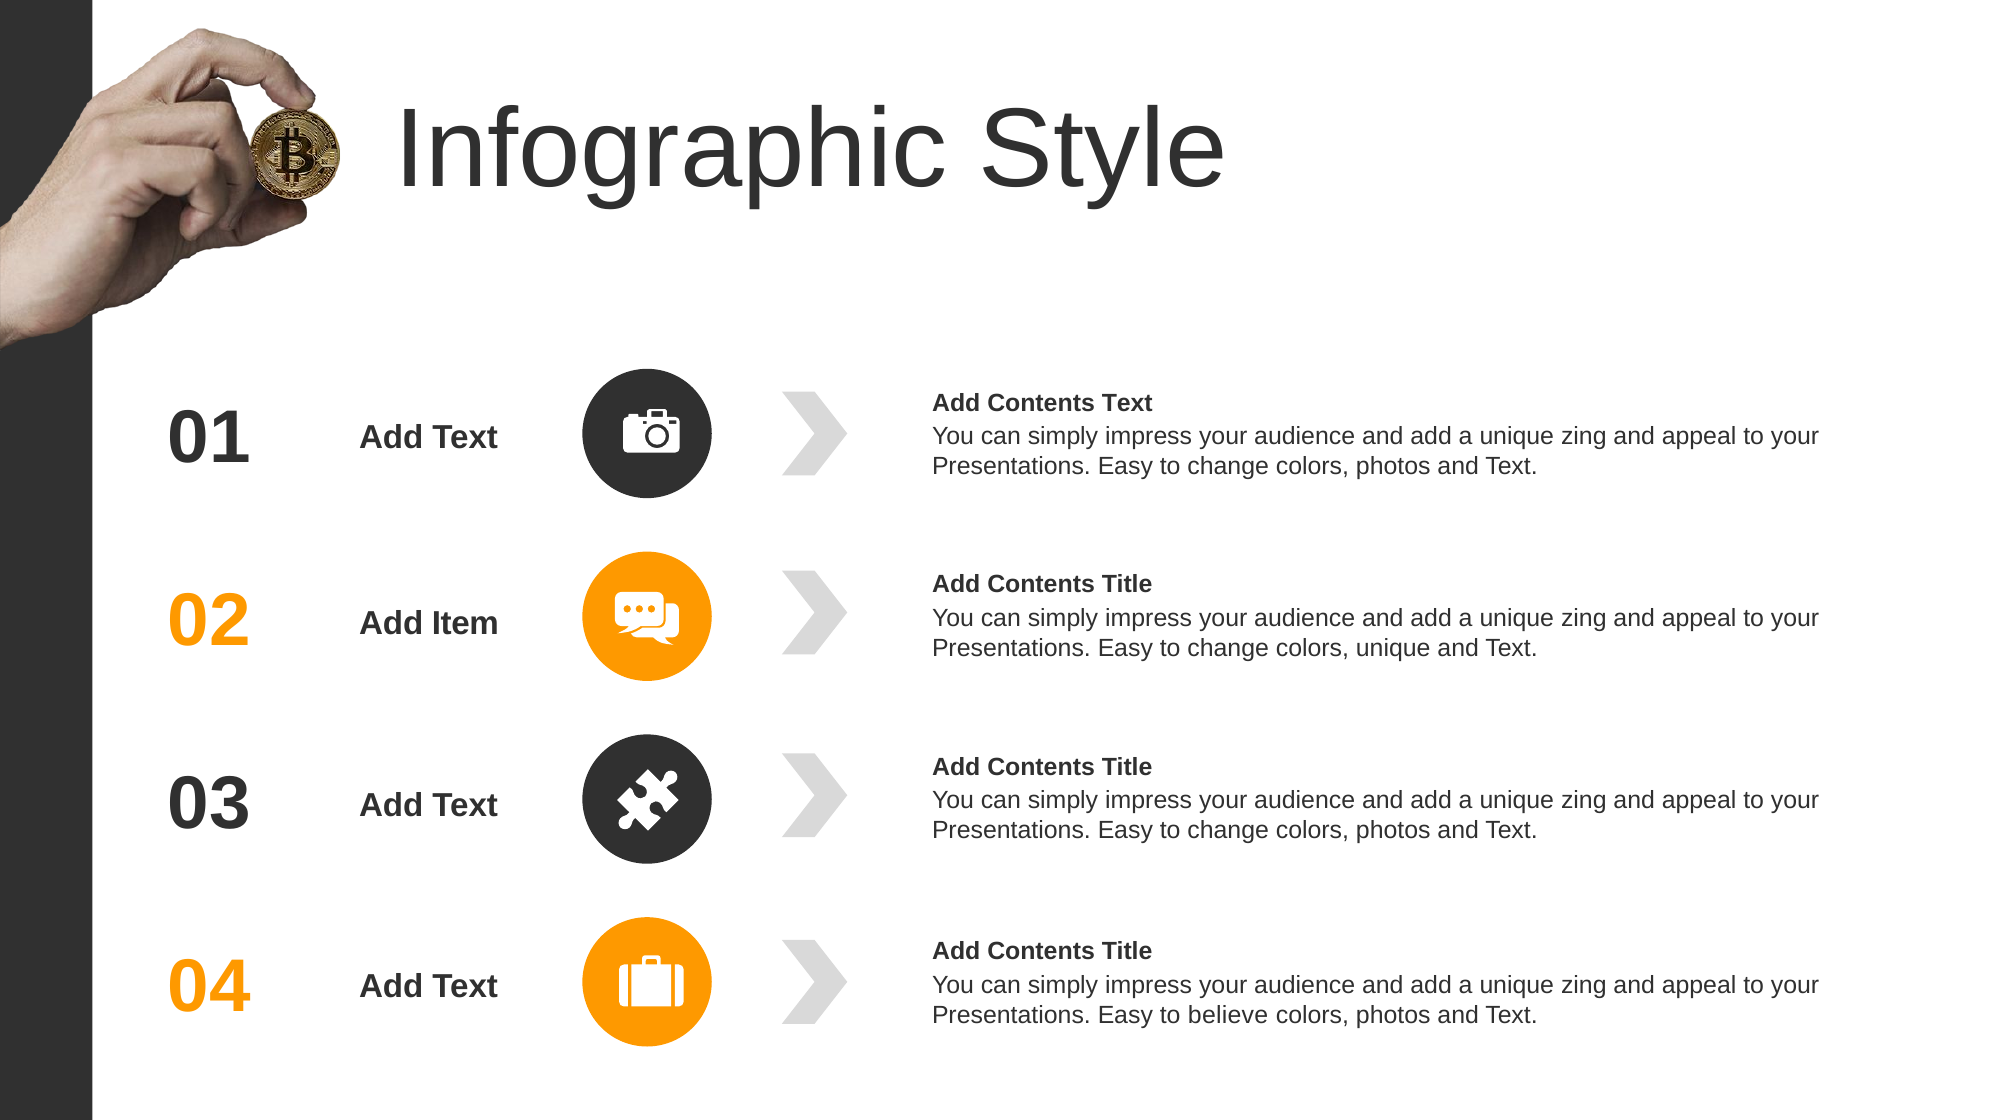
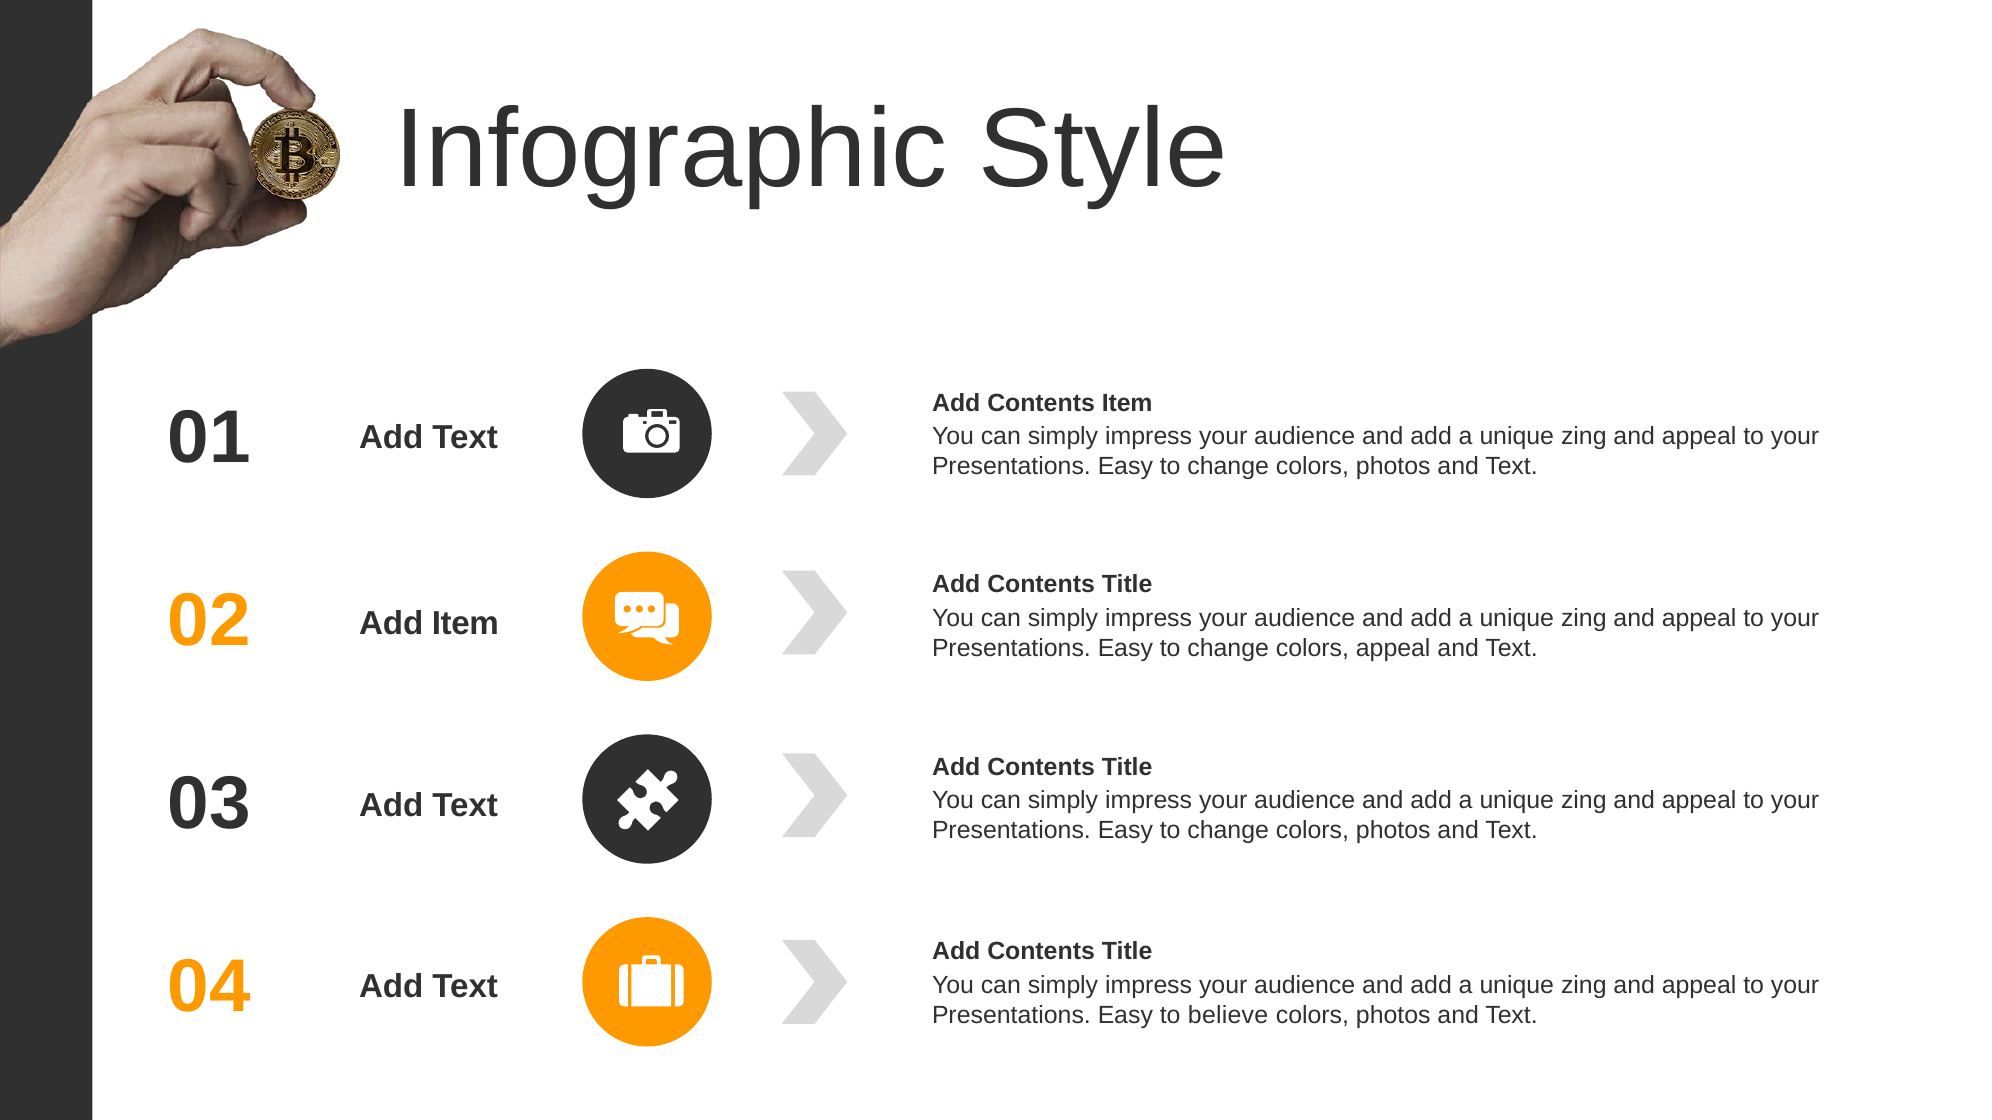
Contents Text: Text -> Item
colors unique: unique -> appeal
